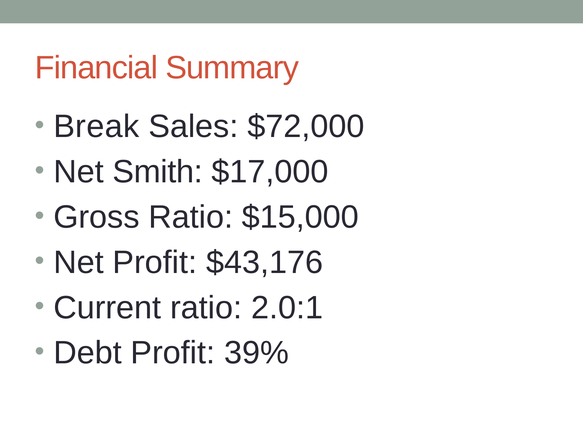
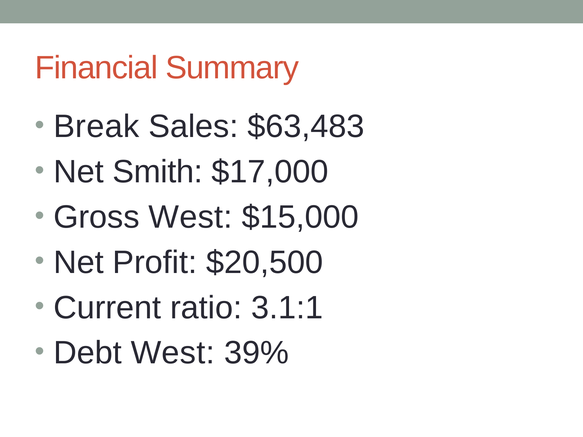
$72,000: $72,000 -> $63,483
Gross Ratio: Ratio -> West
$43,176: $43,176 -> $20,500
2.0:1: 2.0:1 -> 3.1:1
Debt Profit: Profit -> West
